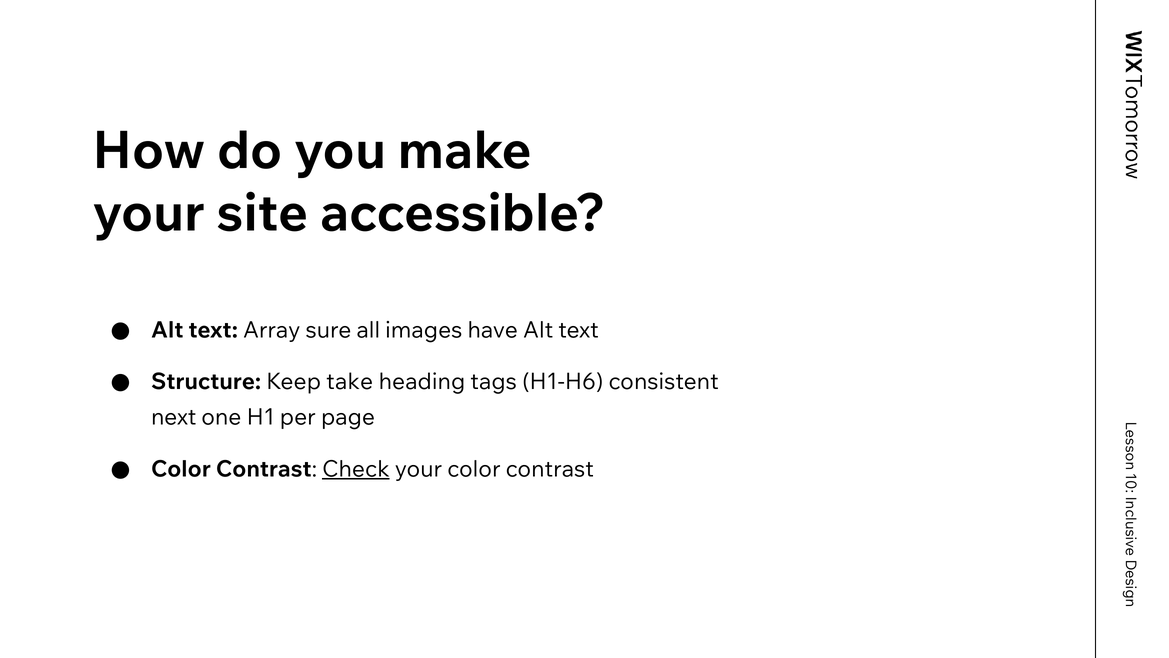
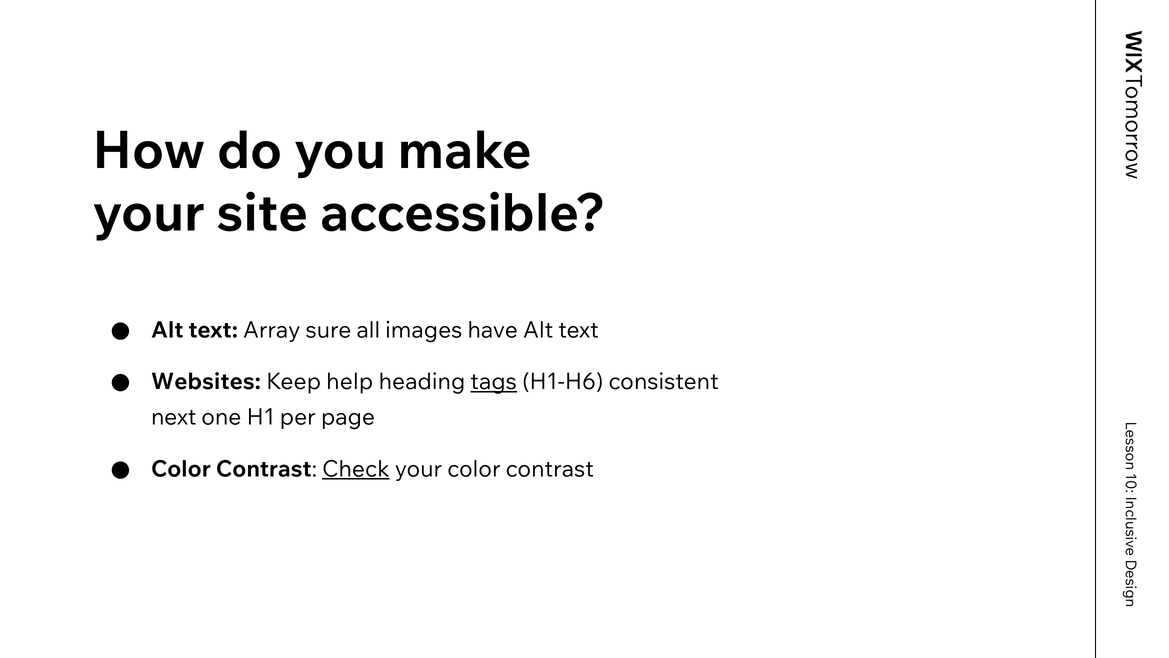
Structure: Structure -> Websites
take: take -> help
tags underline: none -> present
